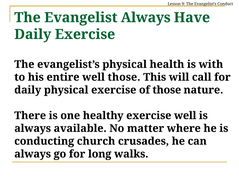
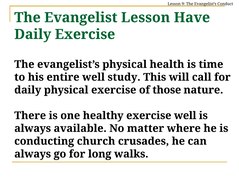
Evangelist Always: Always -> Lesson
with: with -> time
well those: those -> study
